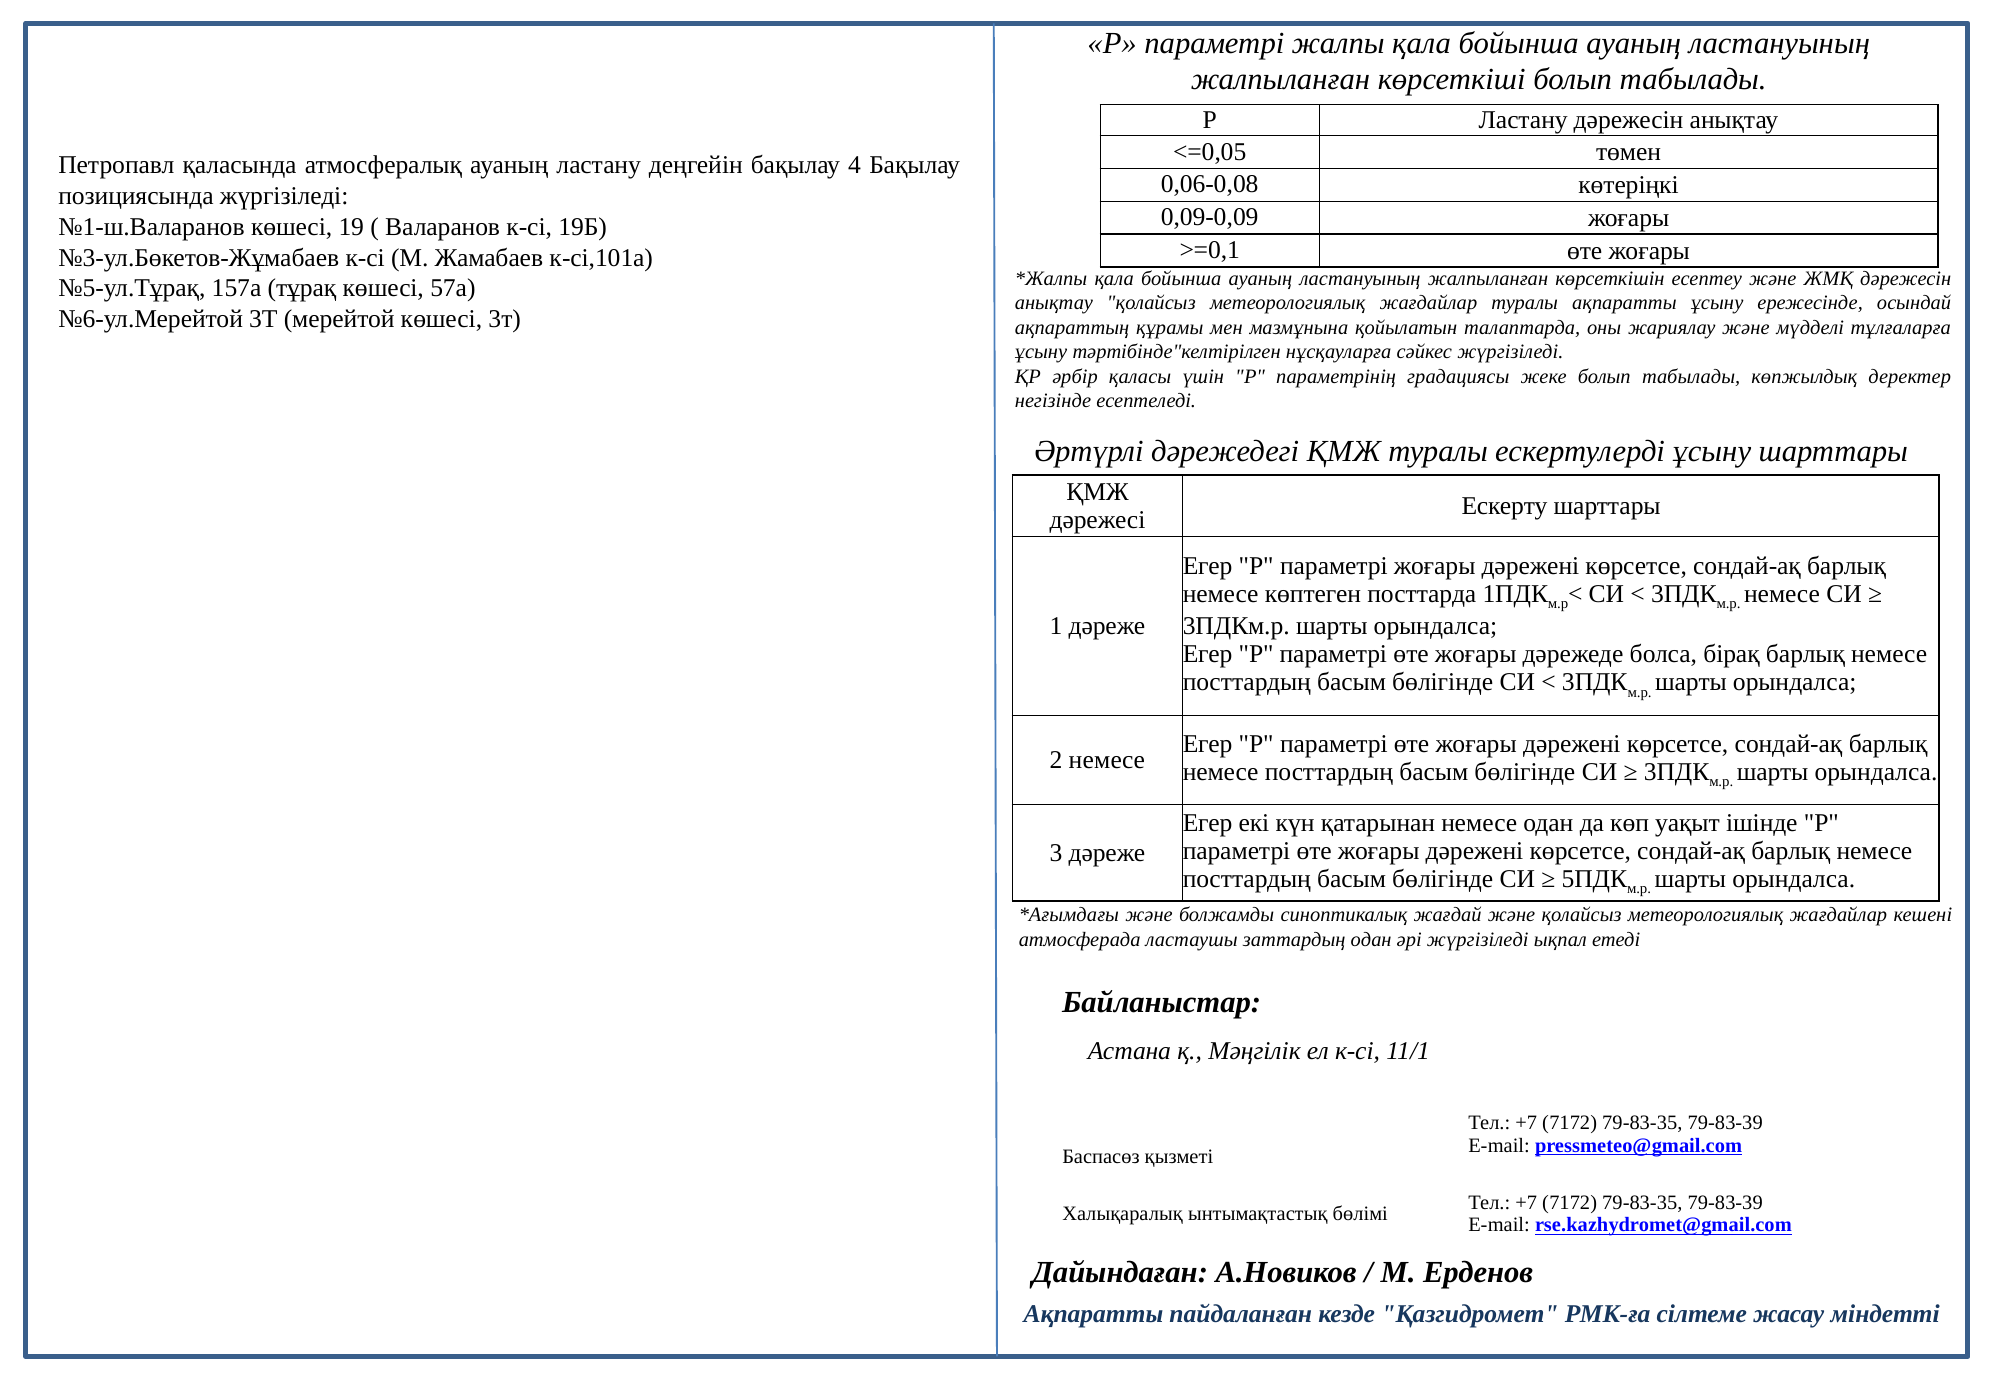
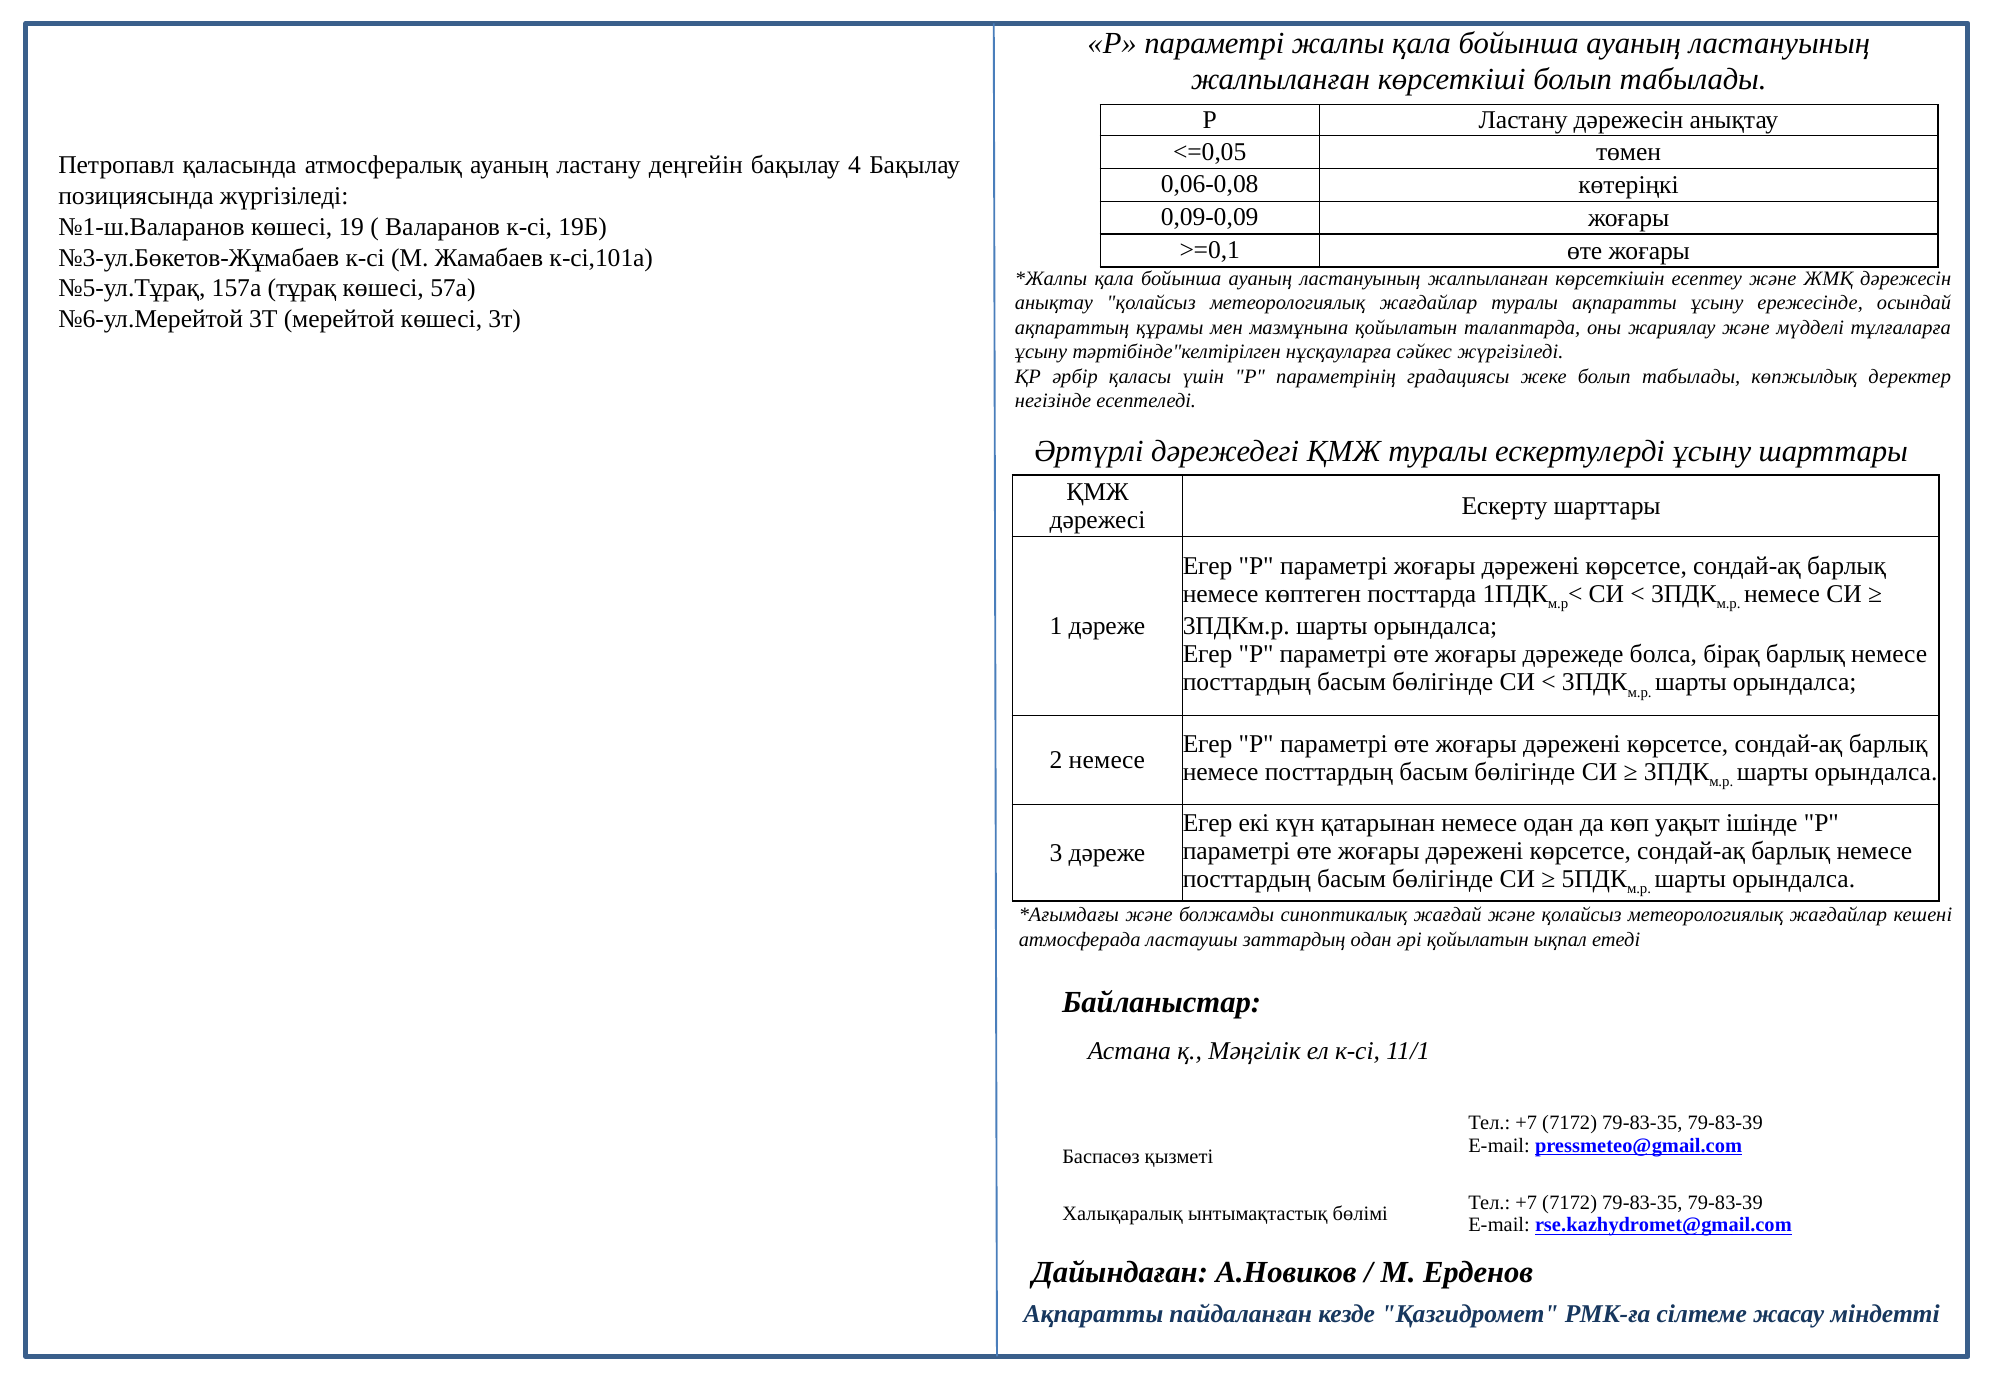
әрі жүргізіледі: жүргізіледі -> қойылатын
